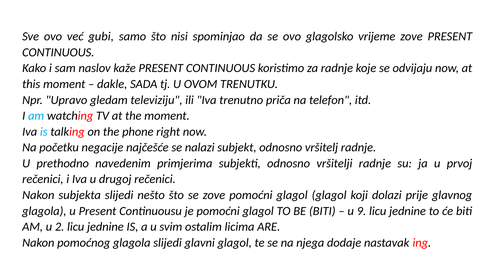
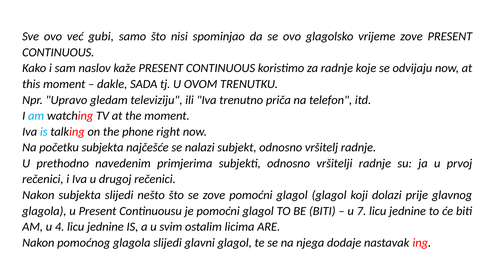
početku negacije: negacije -> subjekta
9: 9 -> 7
2: 2 -> 4
